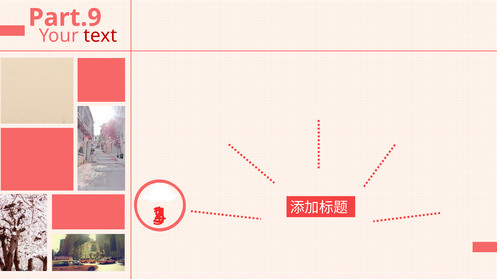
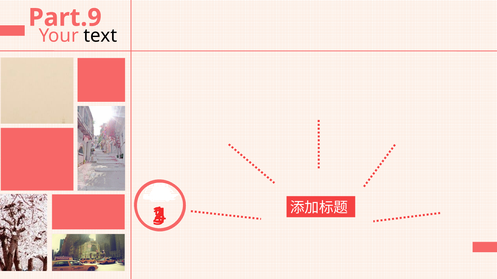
text colour: red -> black
